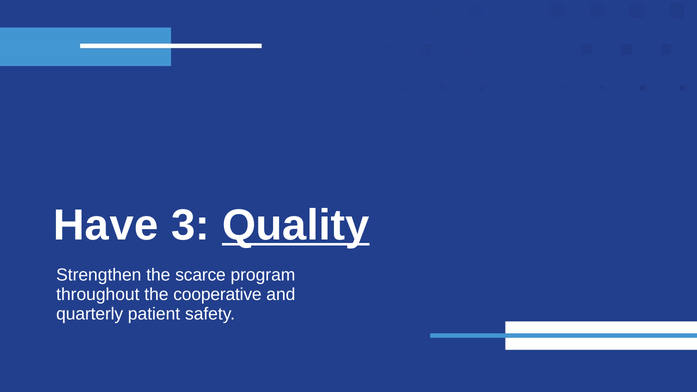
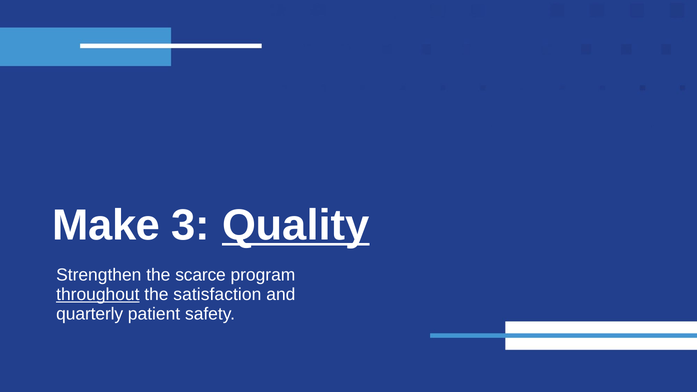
Have: Have -> Make
throughout underline: none -> present
cooperative: cooperative -> satisfaction
